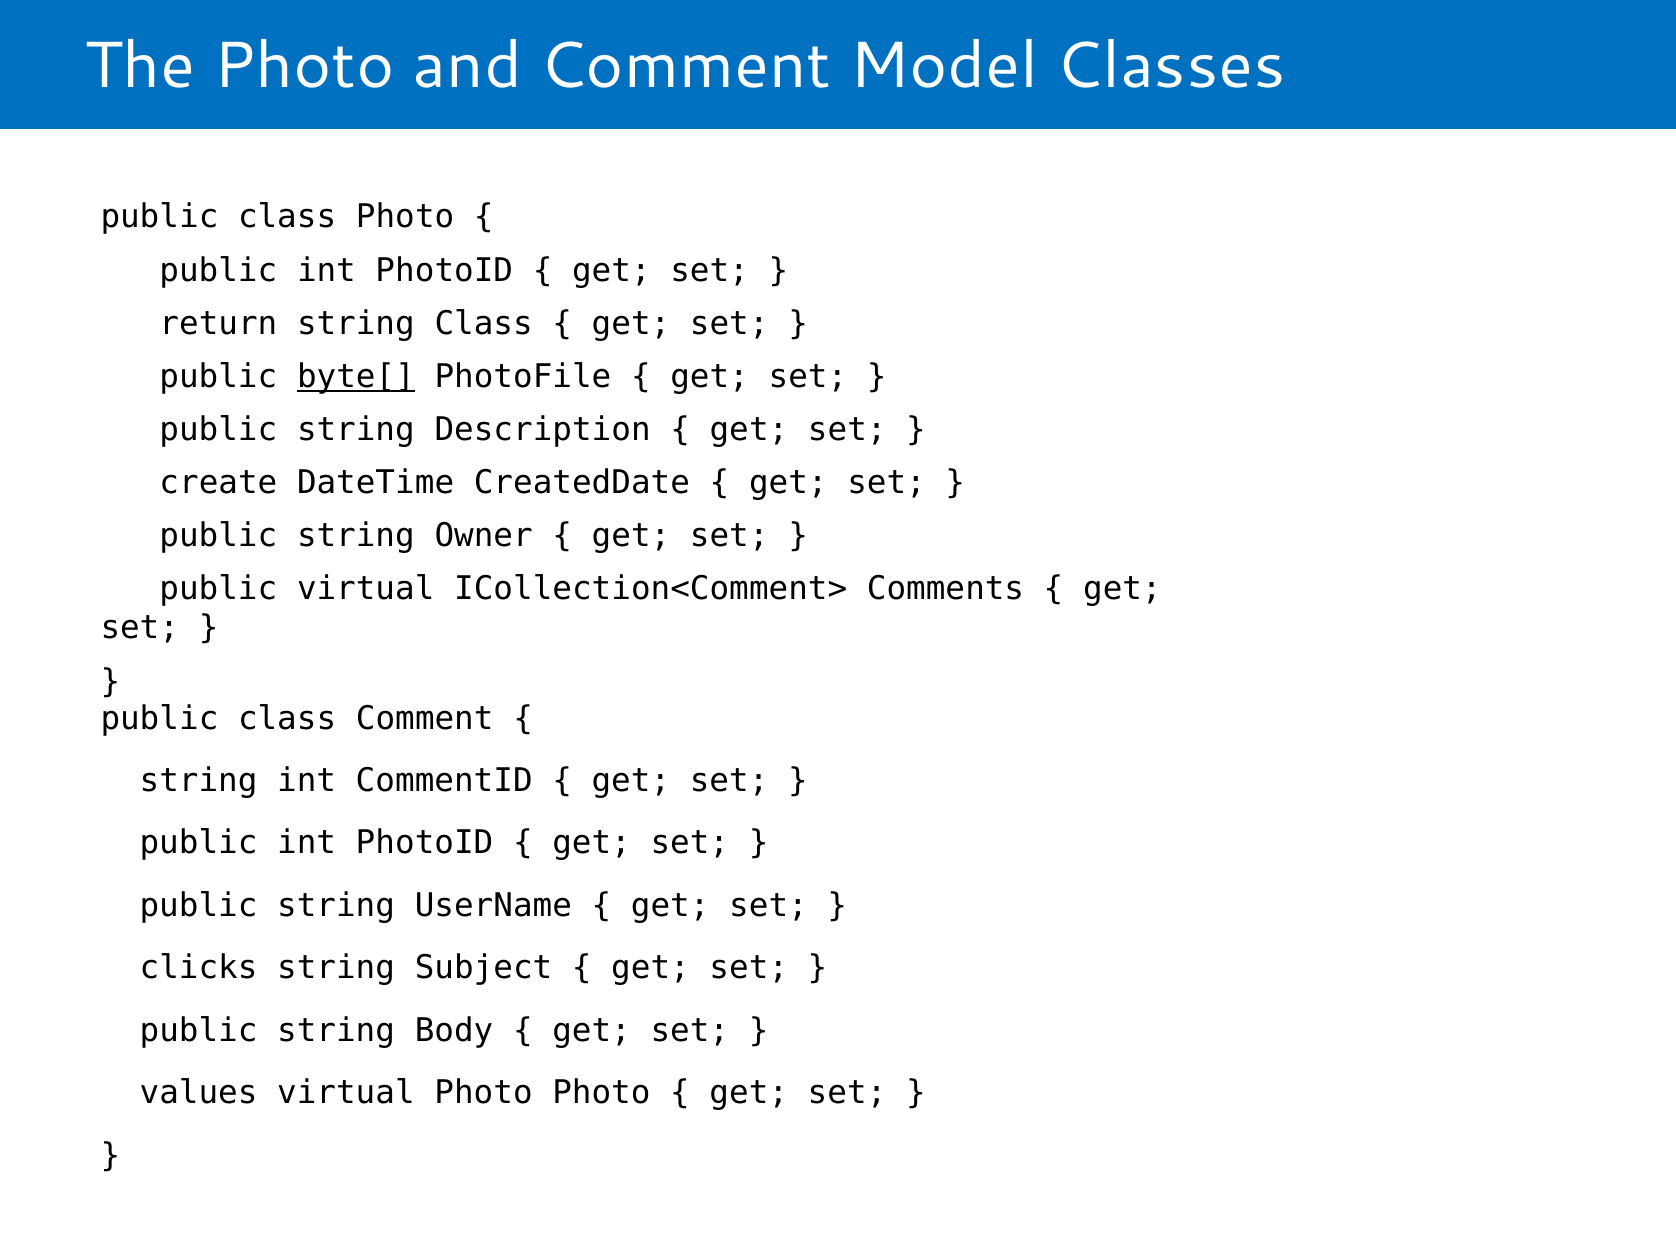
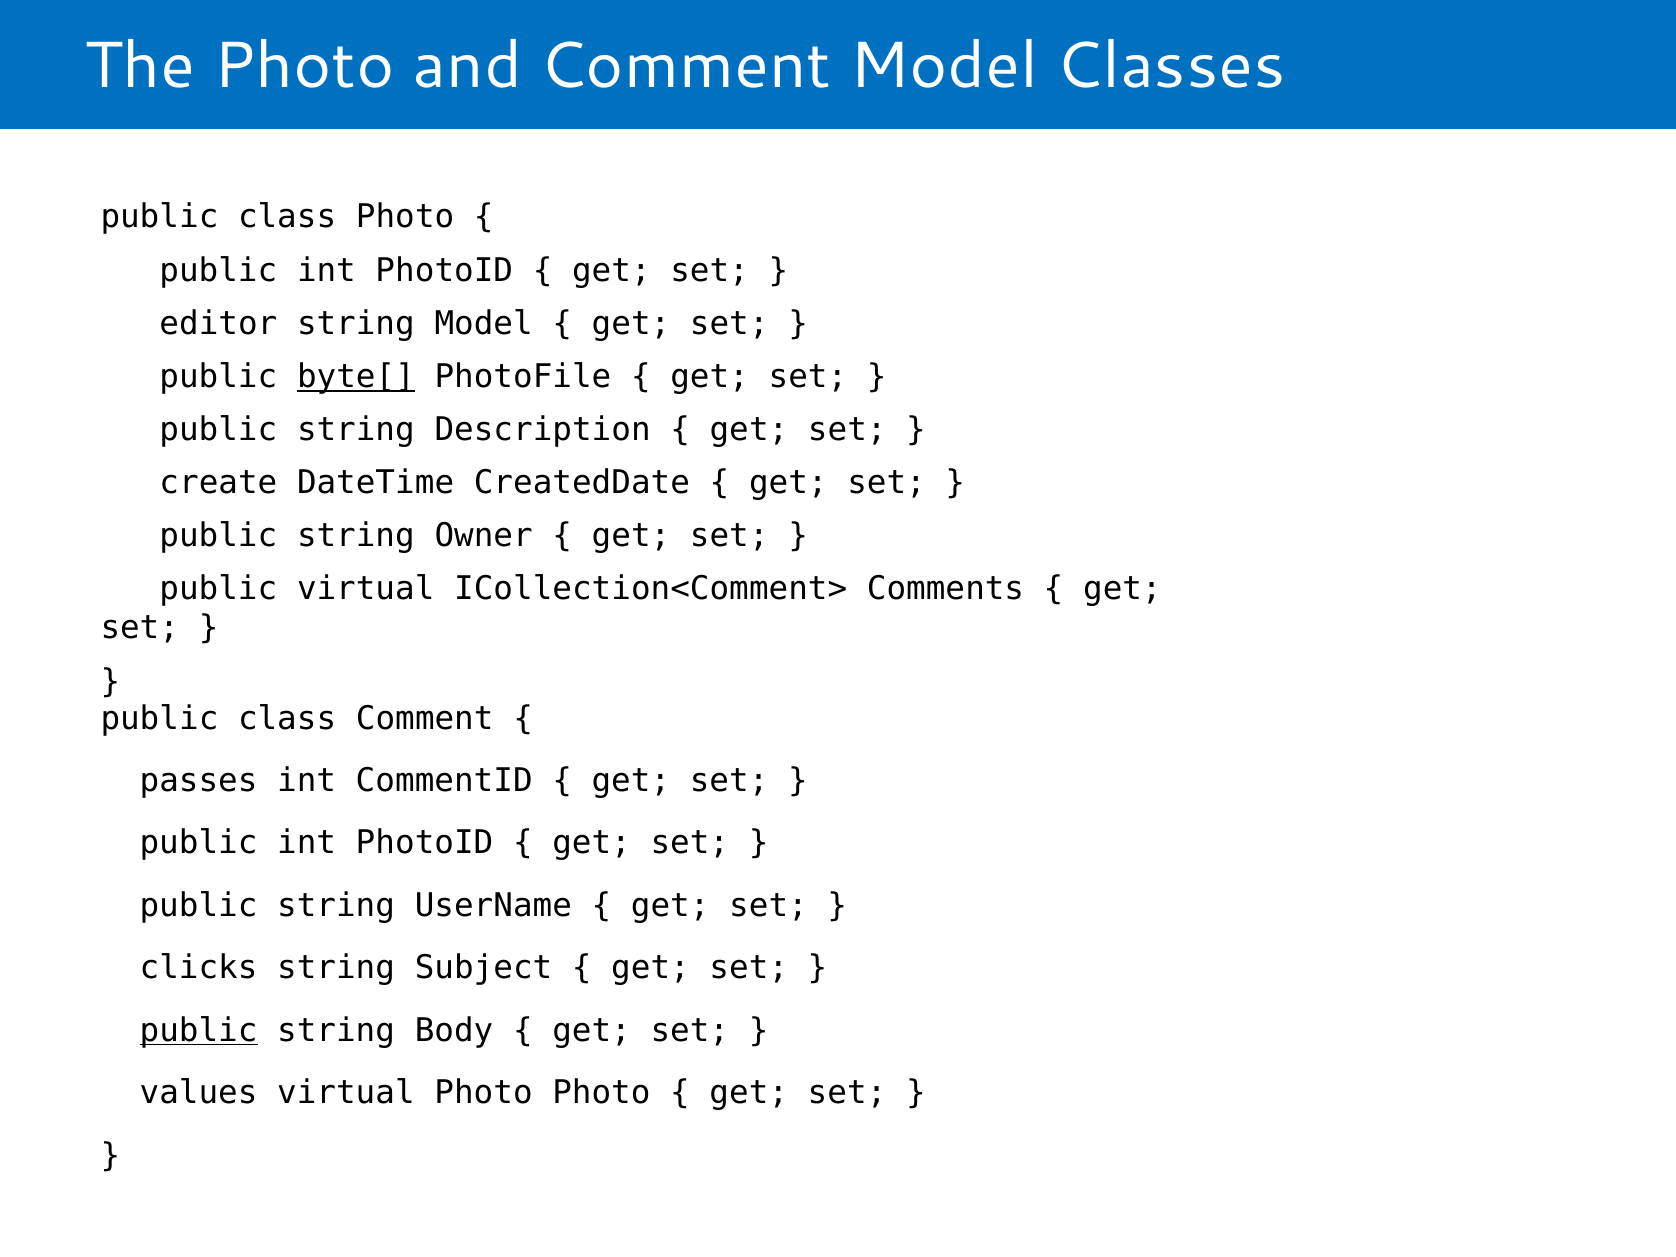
return: return -> editor
string Class: Class -> Model
string at (199, 781): string -> passes
public at (199, 1030) underline: none -> present
